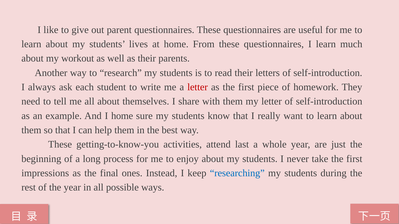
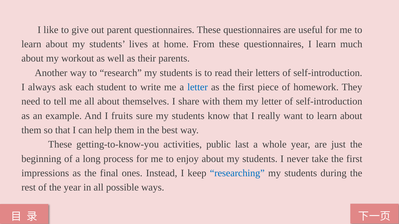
letter at (198, 87) colour: red -> blue
I home: home -> fruits
attend: attend -> public
